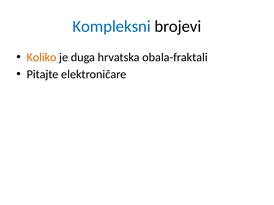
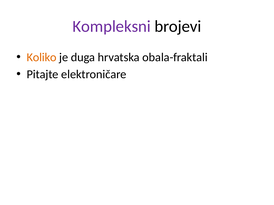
Kompleksni colour: blue -> purple
